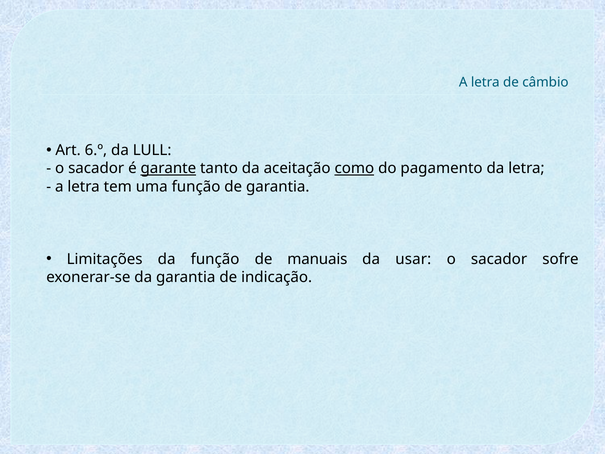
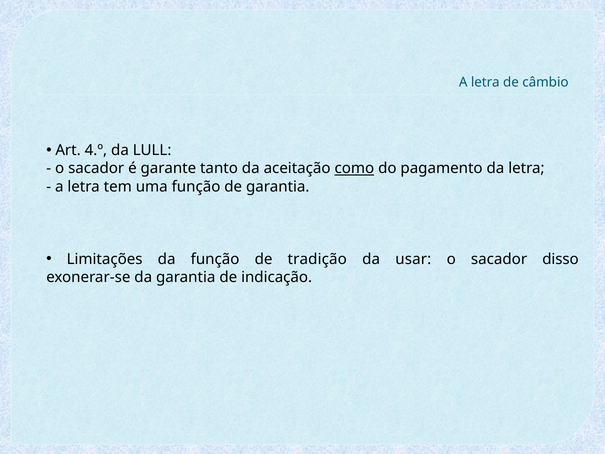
6.º: 6.º -> 4.º
garante underline: present -> none
manuais: manuais -> tradição
sofre: sofre -> disso
